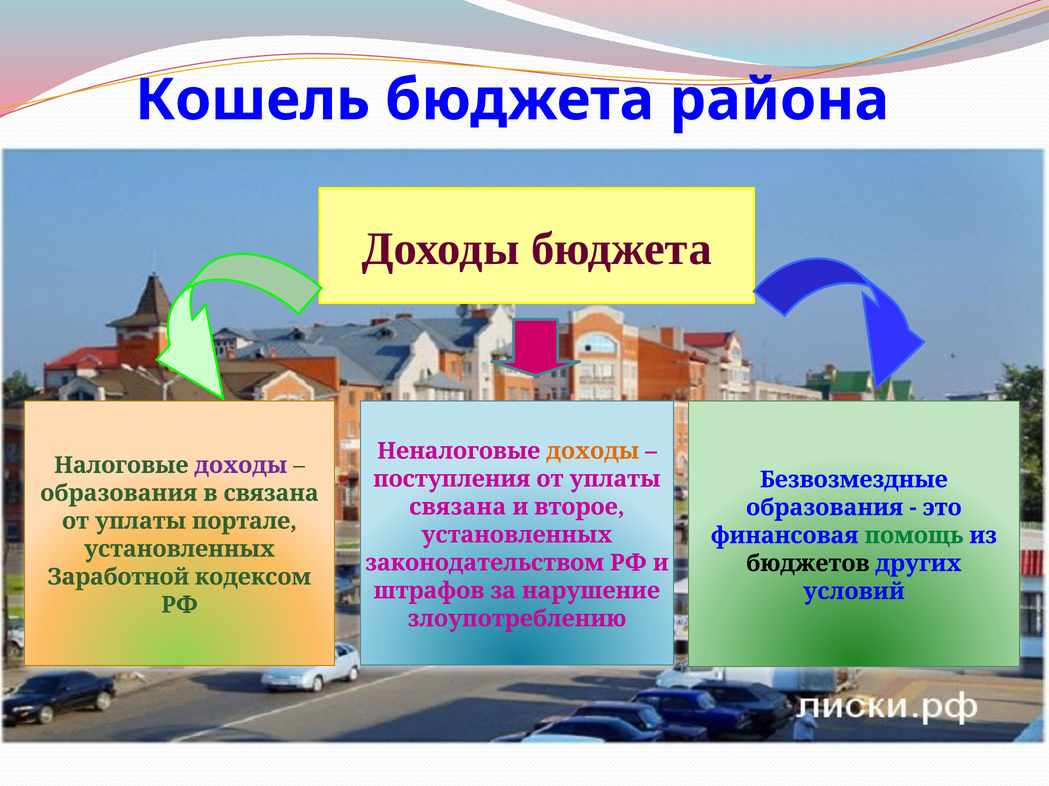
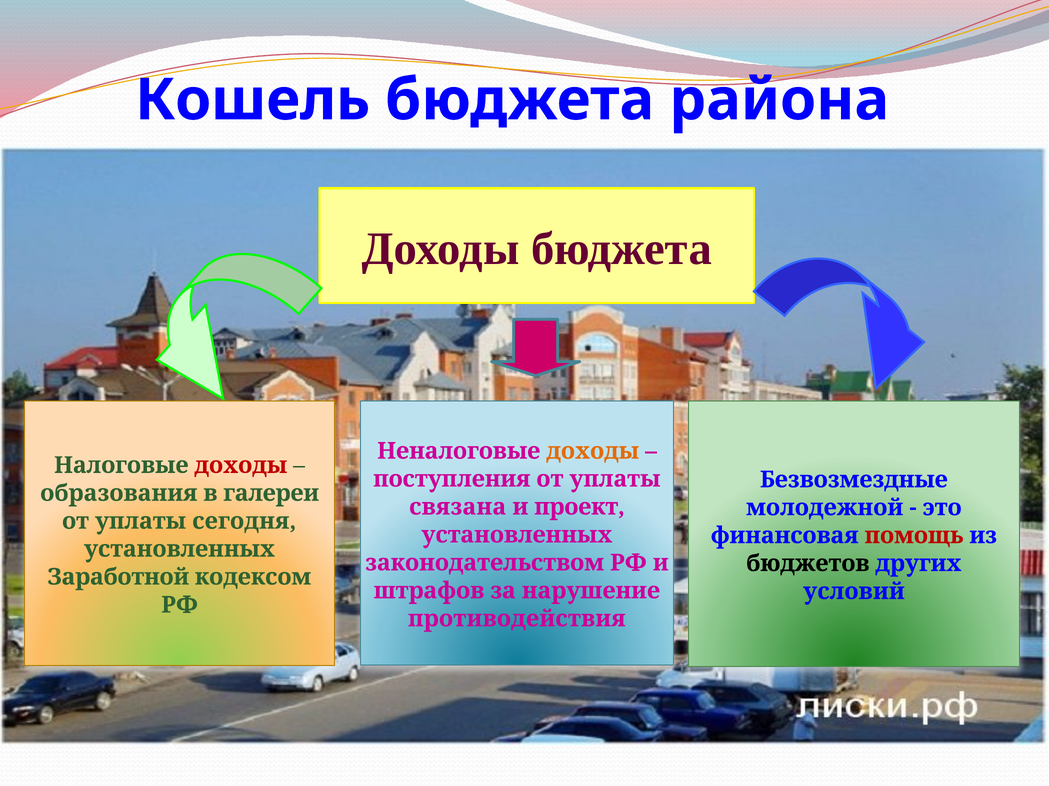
доходы at (241, 466) colour: purple -> red
в связана: связана -> галереи
второе: второе -> проект
образования at (825, 508): образования -> молодежной
портале: портале -> сегодня
помощь colour: green -> red
злоупотреблению: злоупотреблению -> противодействия
